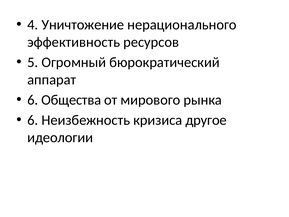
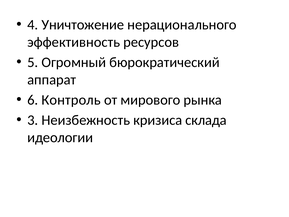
Общества: Общества -> Контроль
6 at (33, 120): 6 -> 3
другое: другое -> склада
